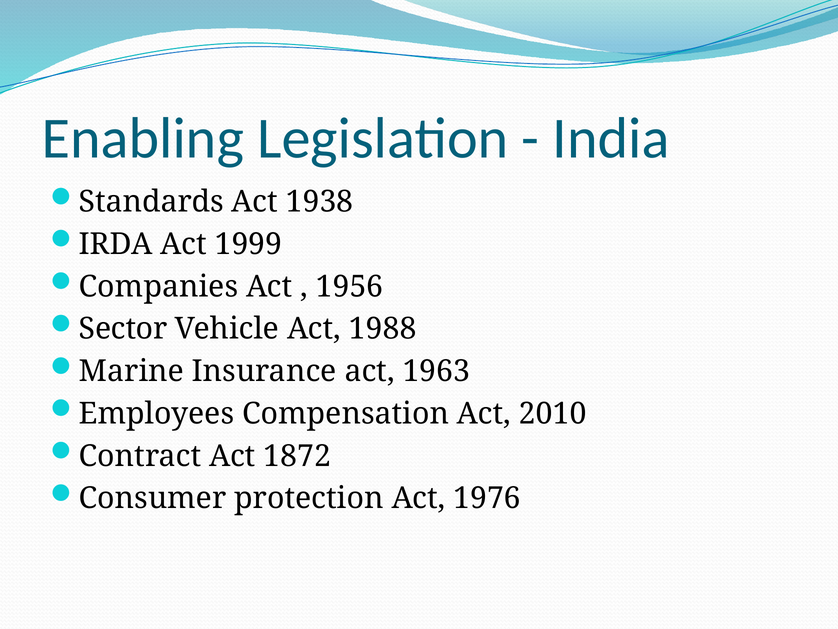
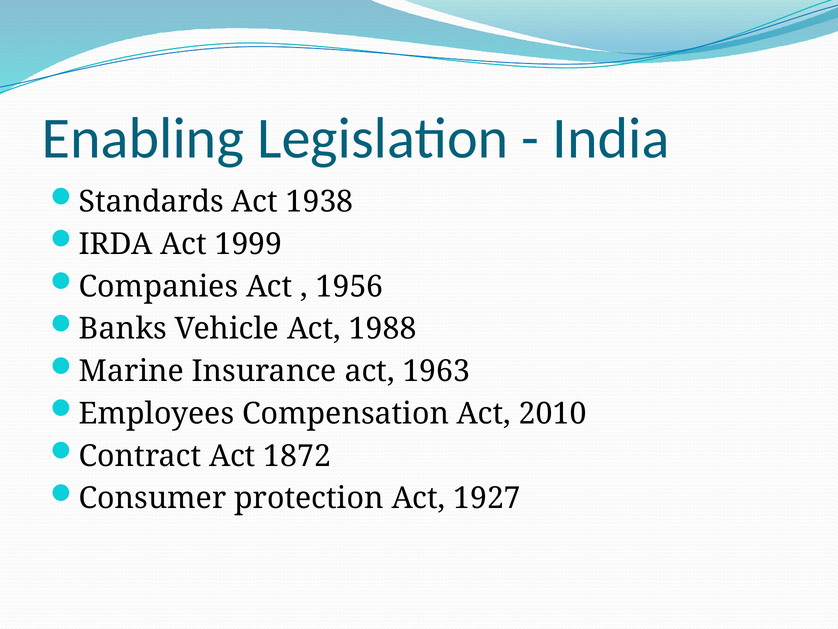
Sector: Sector -> Banks
1976: 1976 -> 1927
